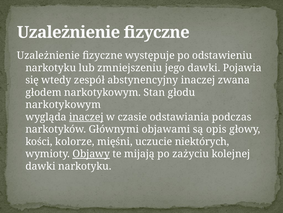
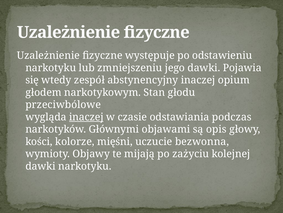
zwana: zwana -> opium
narkotykowym at (63, 104): narkotykowym -> przeciwbólowe
niektórych: niektórych -> bezwonna
Objawy underline: present -> none
